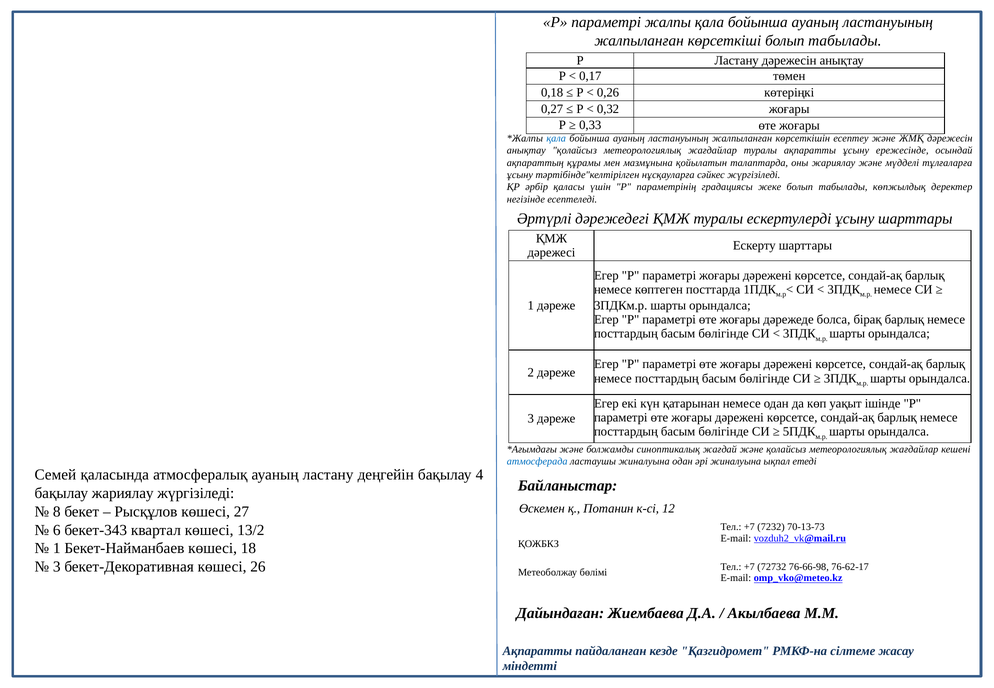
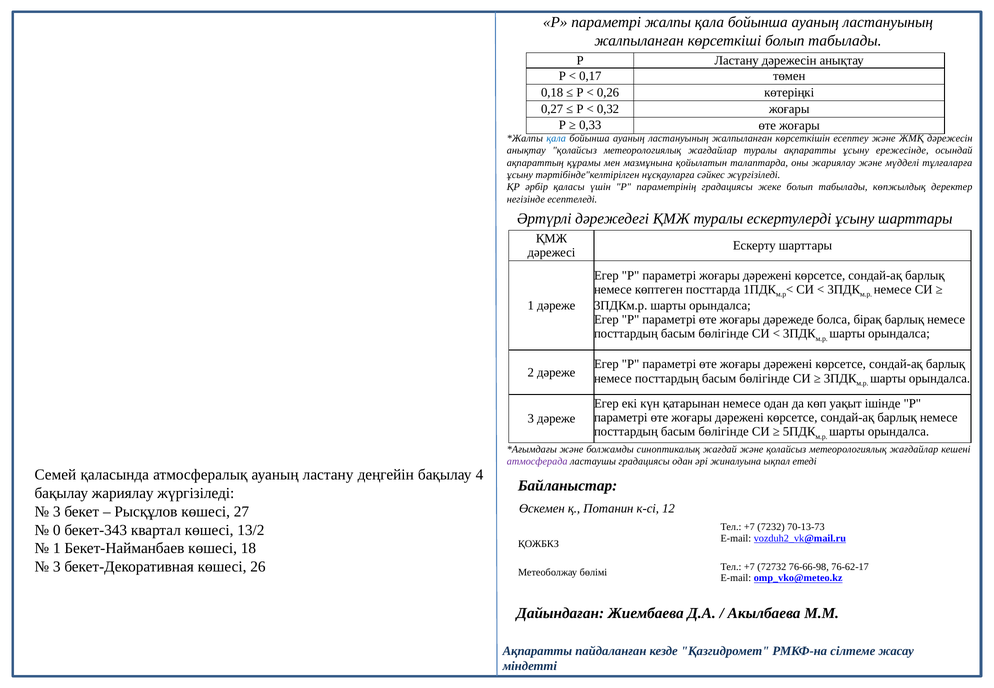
атмосферада colour: blue -> purple
ластаушы жиналуына: жиналуына -> градациясы
8 at (57, 512): 8 -> 3
6: 6 -> 0
